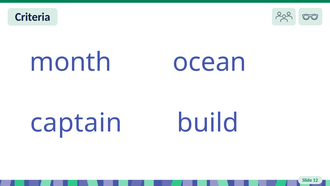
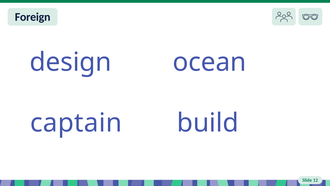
Criteria: Criteria -> Foreign
month: month -> design
